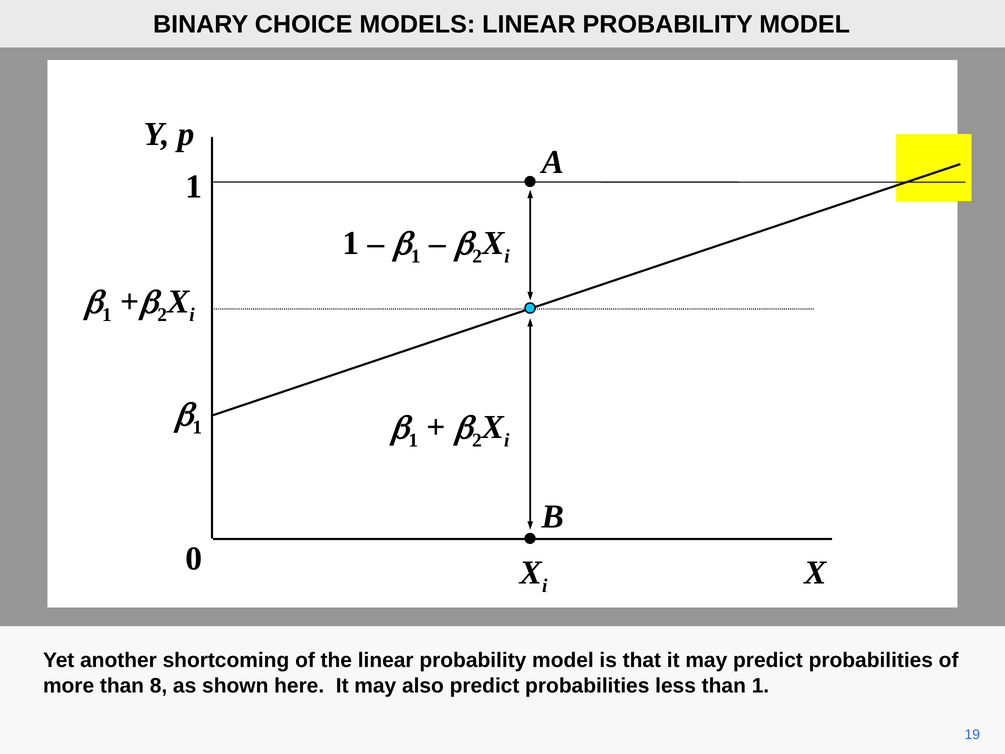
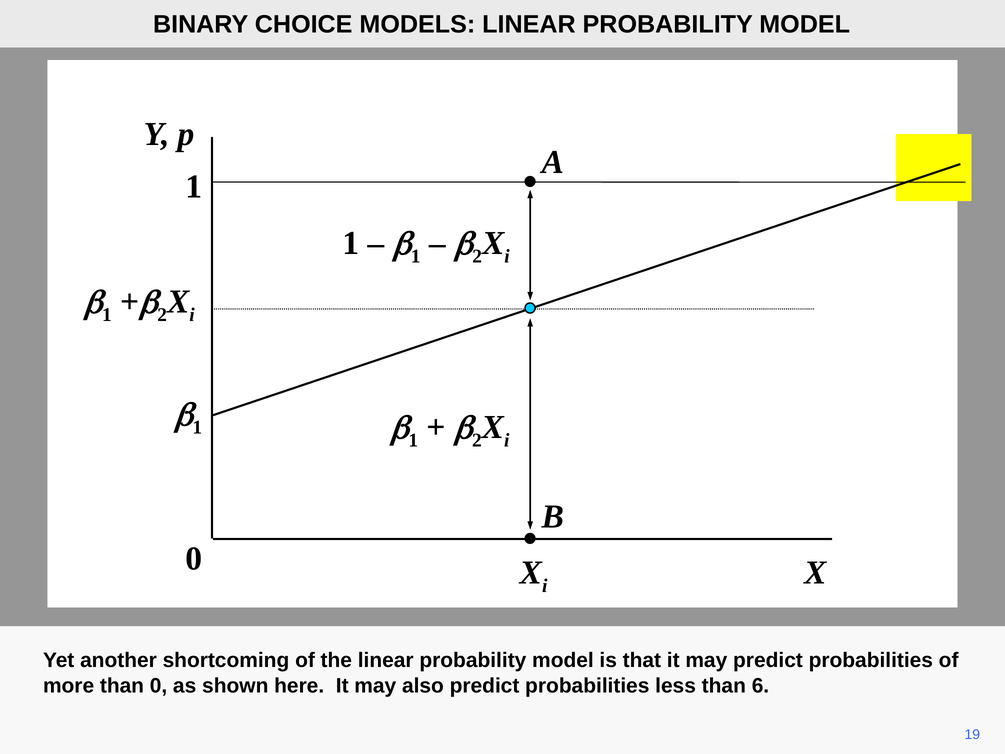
than 8: 8 -> 0
than 1: 1 -> 6
